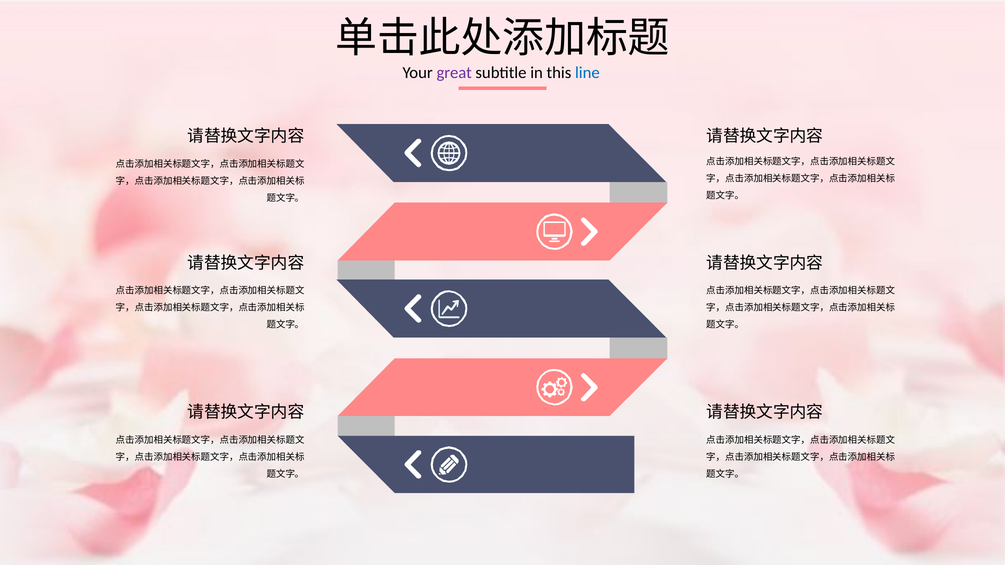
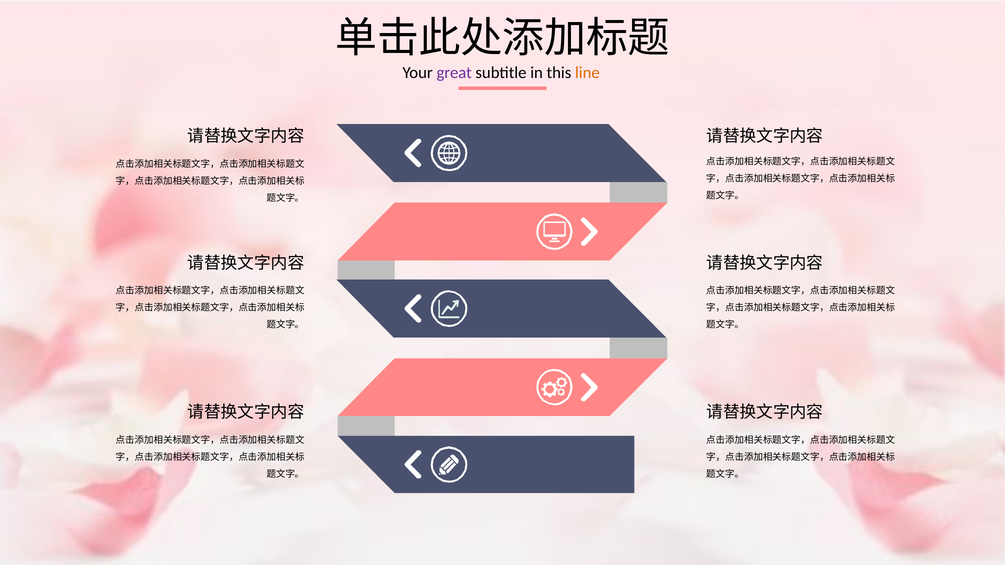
line colour: blue -> orange
